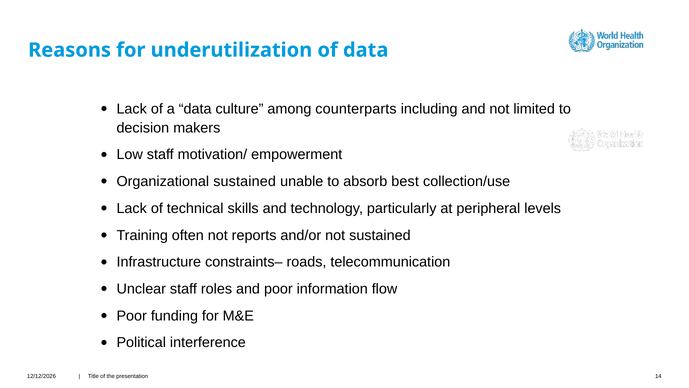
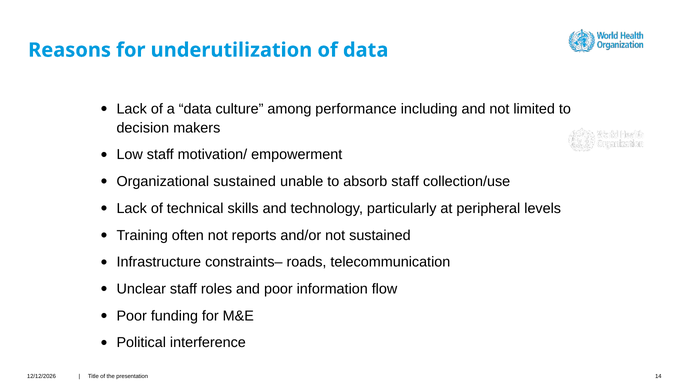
counterparts: counterparts -> performance
absorb best: best -> staff
